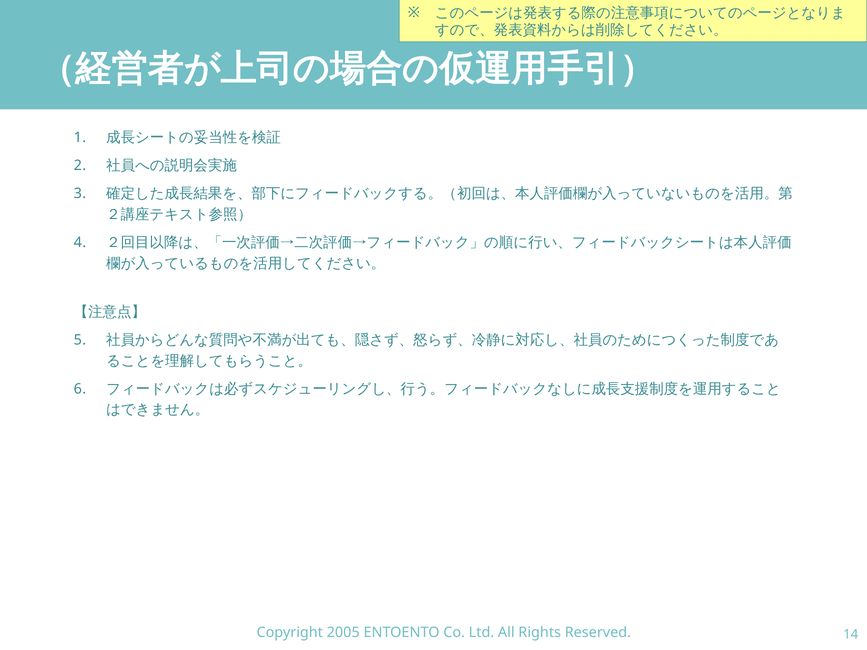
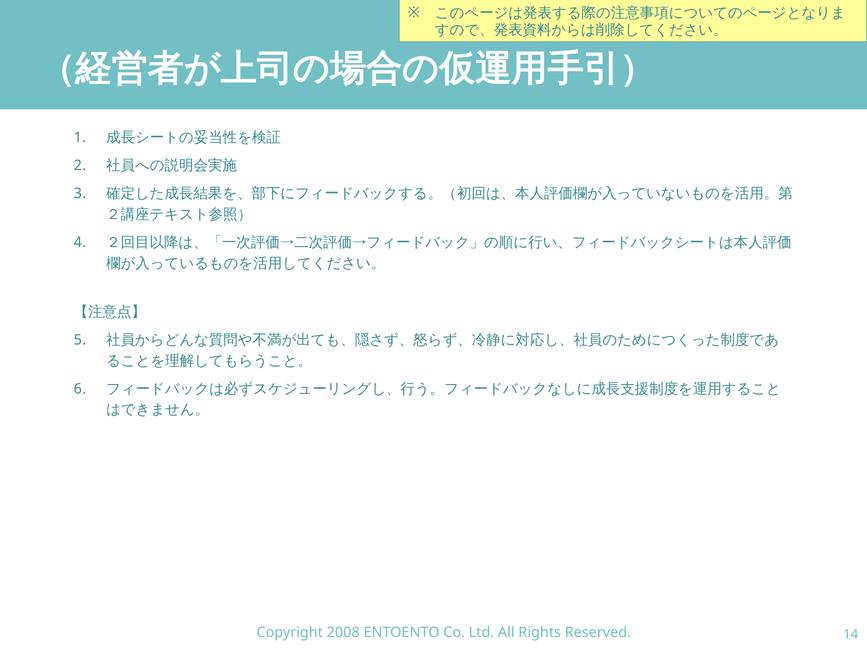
2005: 2005 -> 2008
